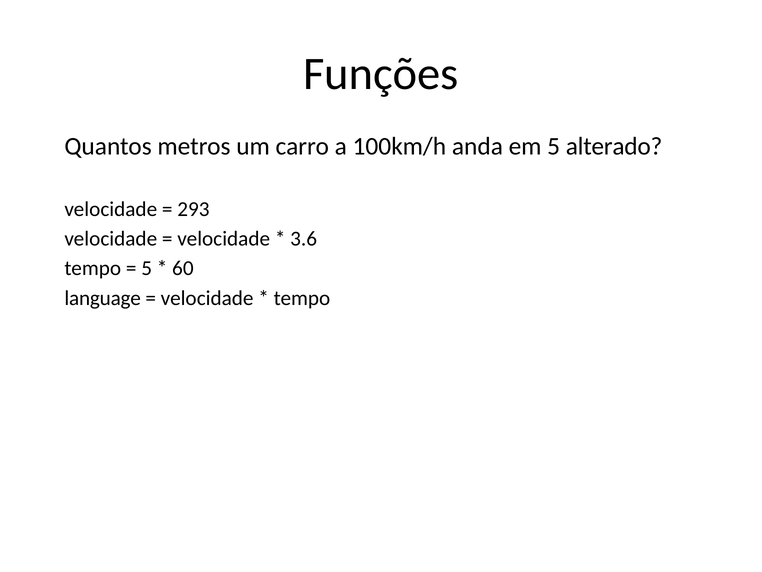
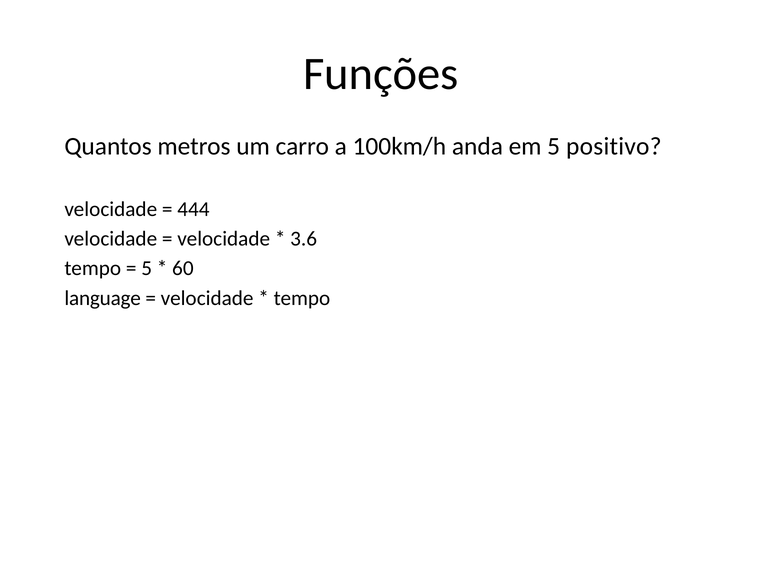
alterado: alterado -> positivo
293: 293 -> 444
